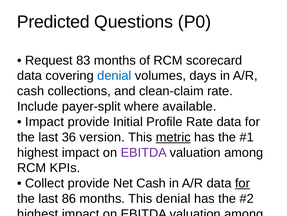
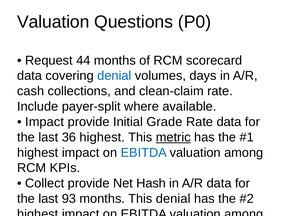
Predicted at (53, 22): Predicted -> Valuation
83: 83 -> 44
Profile: Profile -> Grade
36 version: version -> highest
EBITDA at (144, 152) colour: purple -> blue
Net Cash: Cash -> Hash
for at (242, 183) underline: present -> none
86: 86 -> 93
